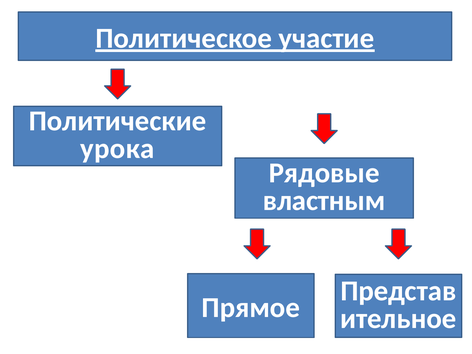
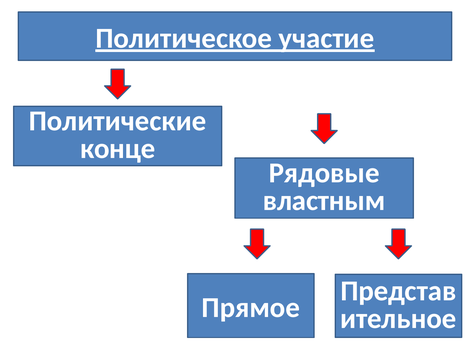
урока: урока -> конце
